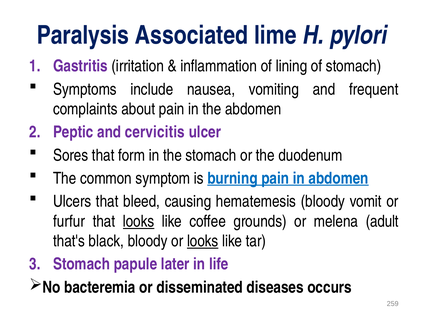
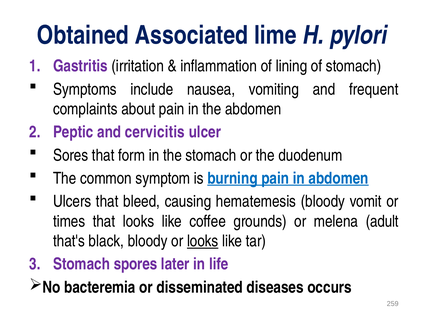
Paralysis: Paralysis -> Obtained
furfur: furfur -> times
looks at (139, 221) underline: present -> none
papule: papule -> spores
